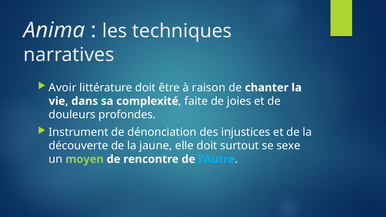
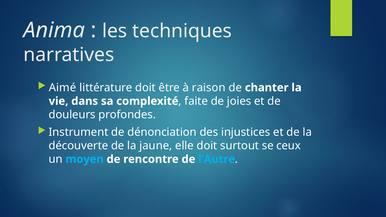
Avoir: Avoir -> Aimé
sexe: sexe -> ceux
moyen colour: light green -> light blue
